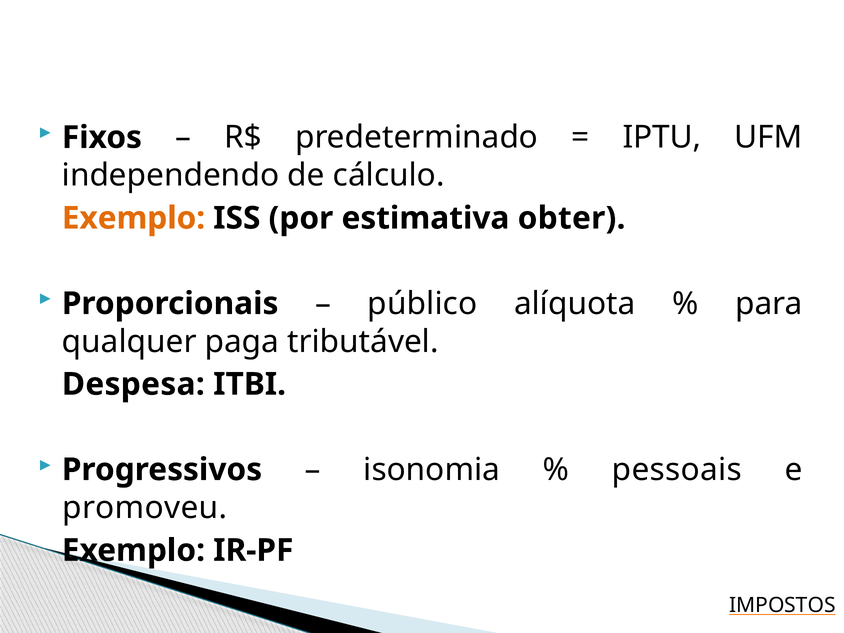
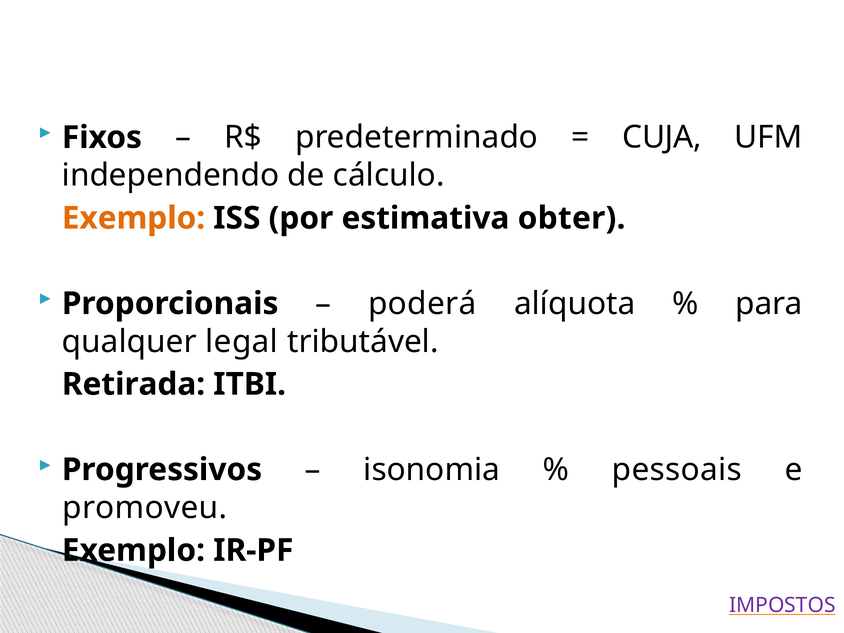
IPTU: IPTU -> CUJA
público: público -> poderá
paga: paga -> legal
Despesa: Despesa -> Retirada
IMPOSTOS colour: black -> purple
